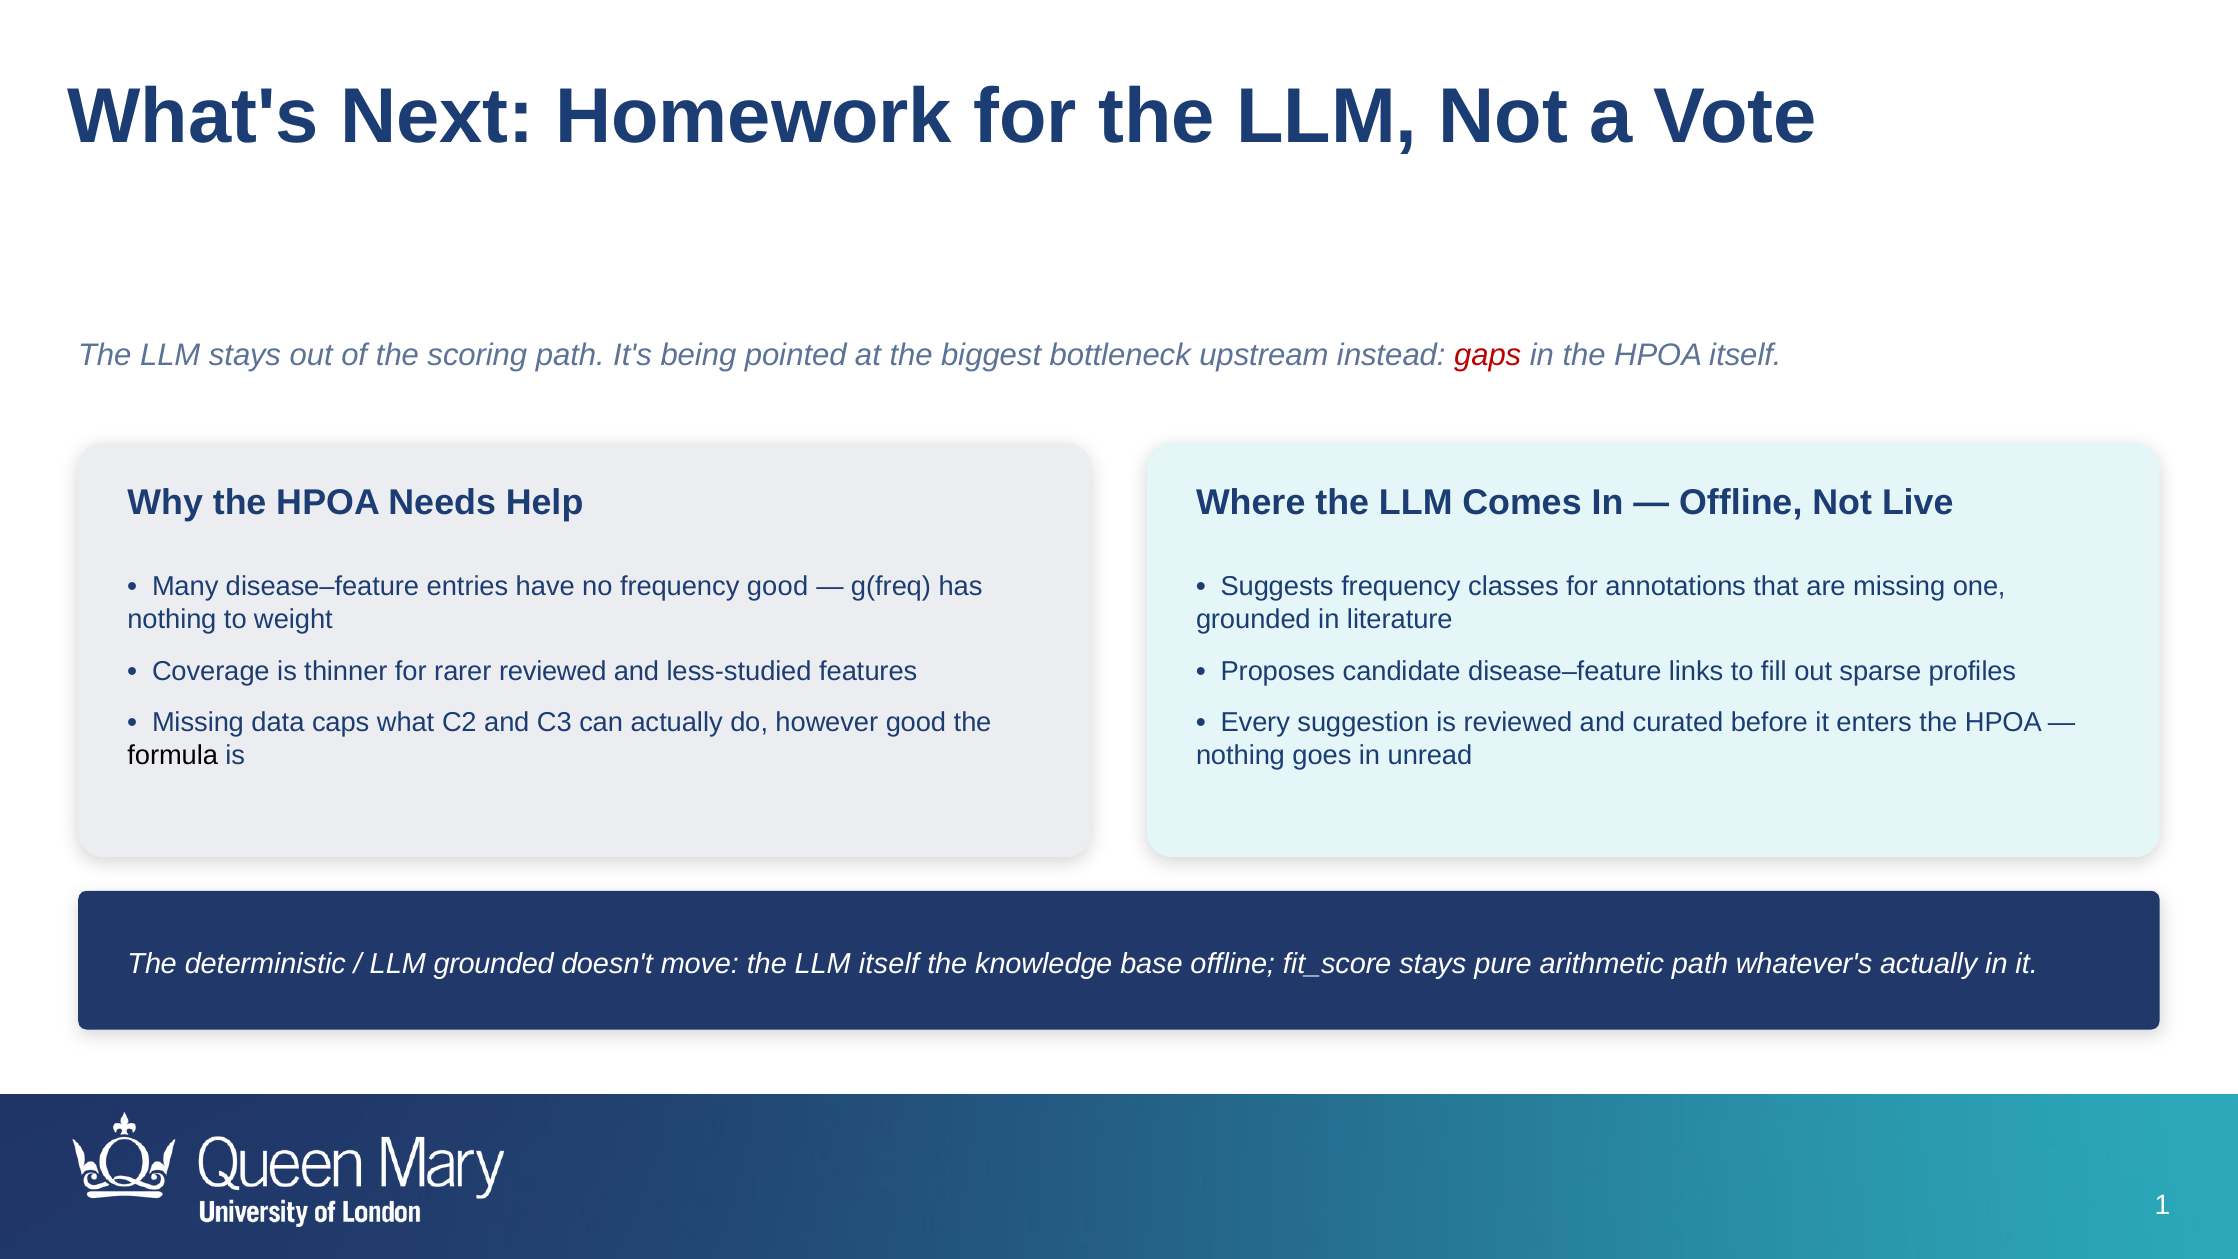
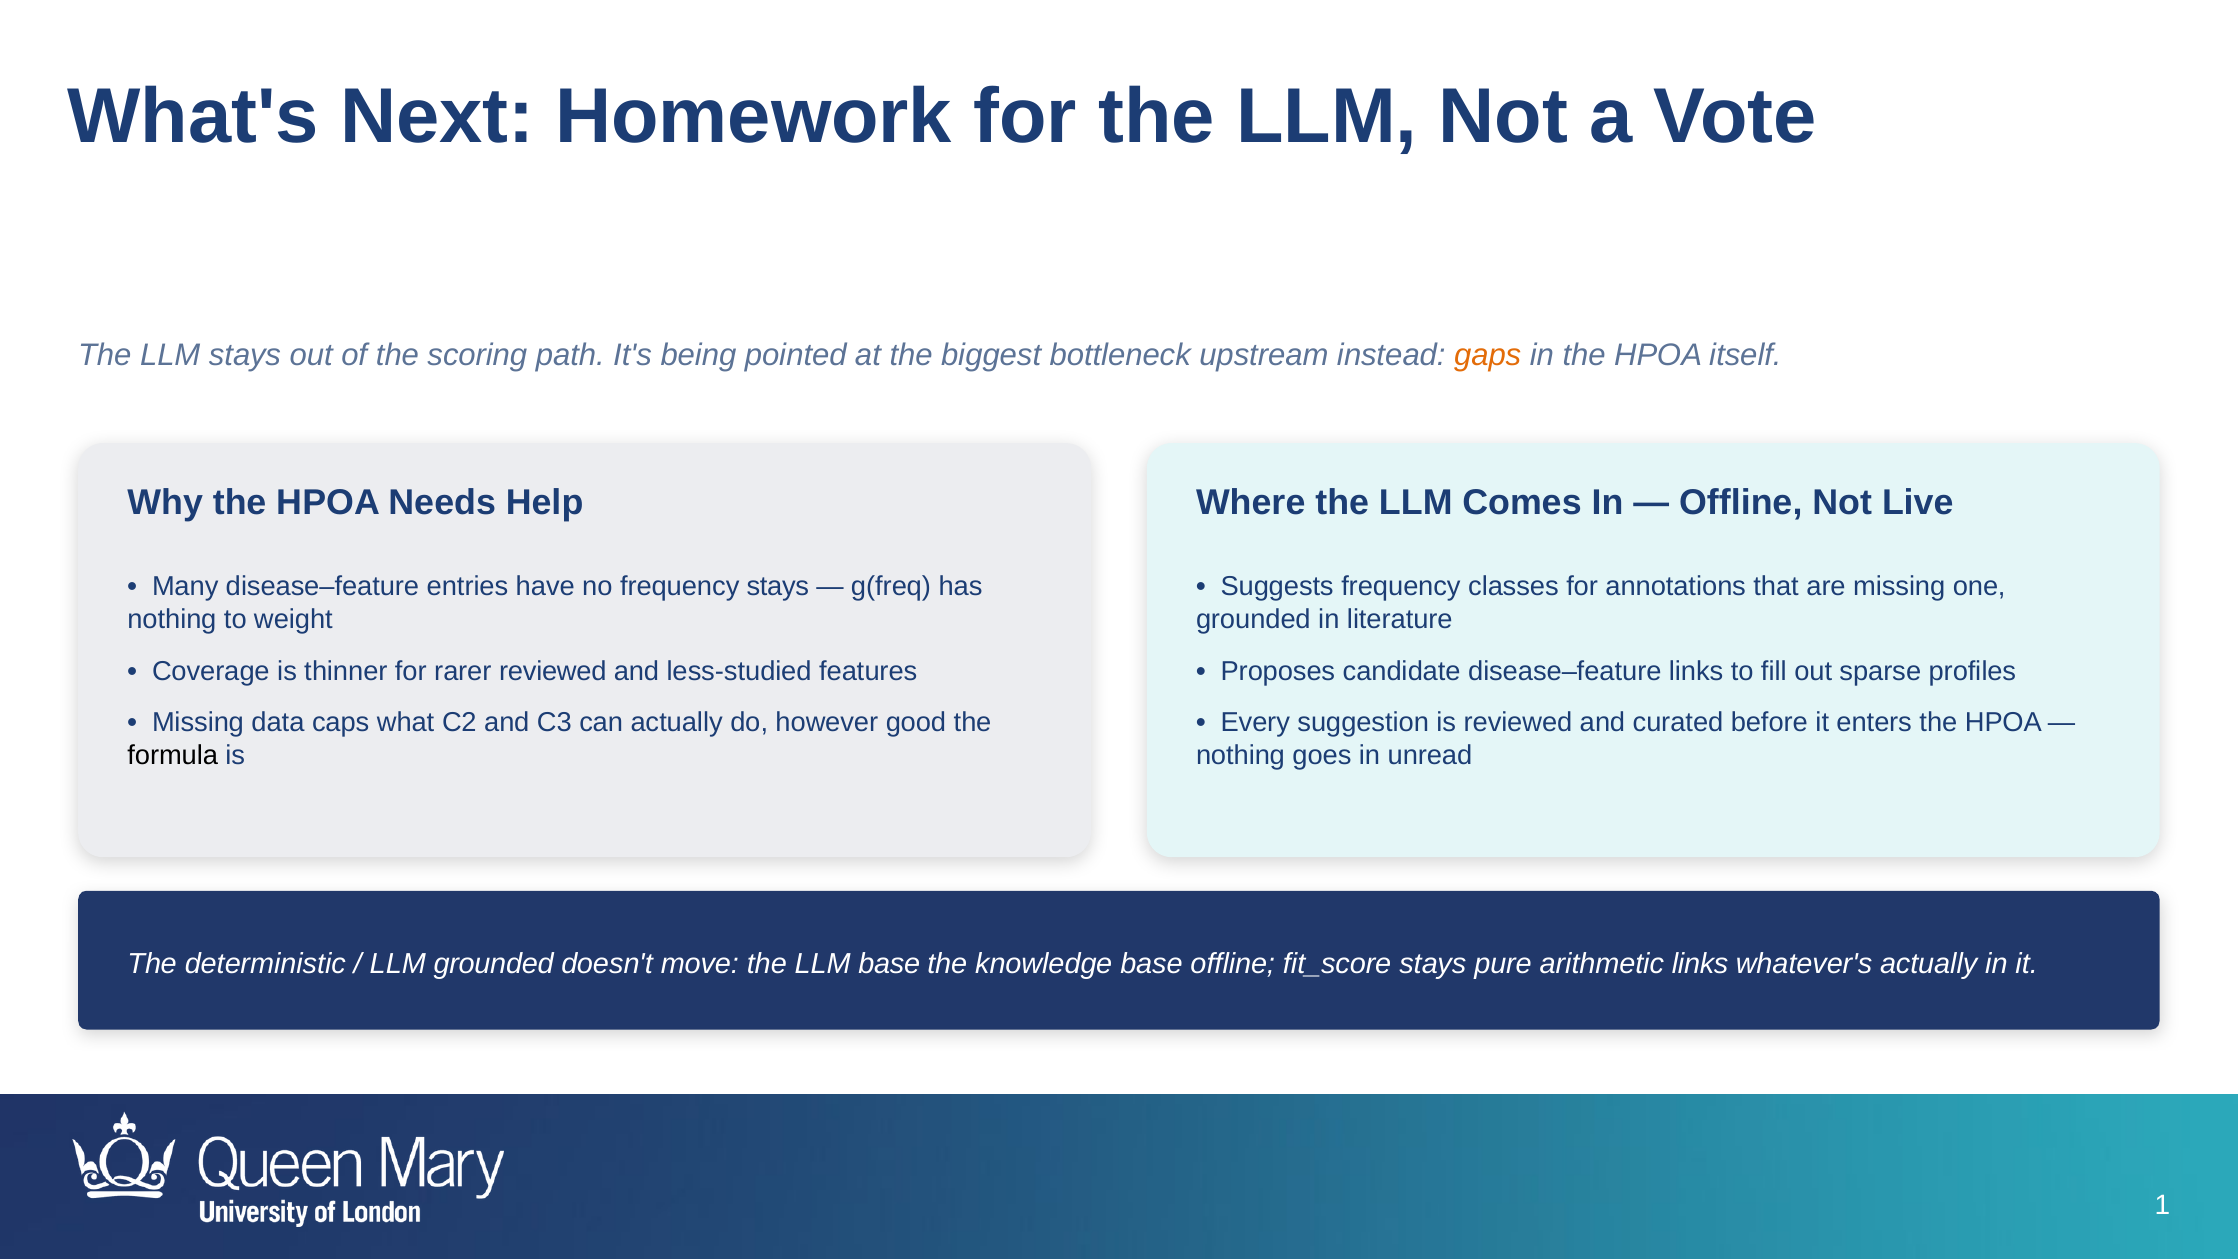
gaps colour: red -> orange
frequency good: good -> stays
LLM itself: itself -> base
arithmetic path: path -> links
